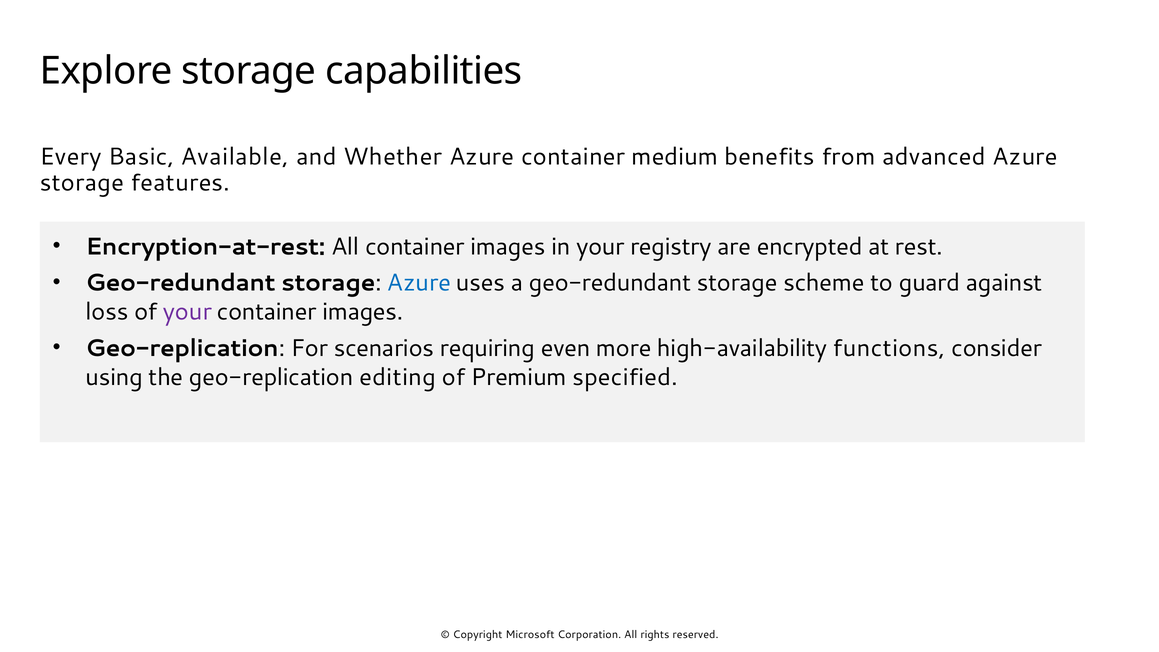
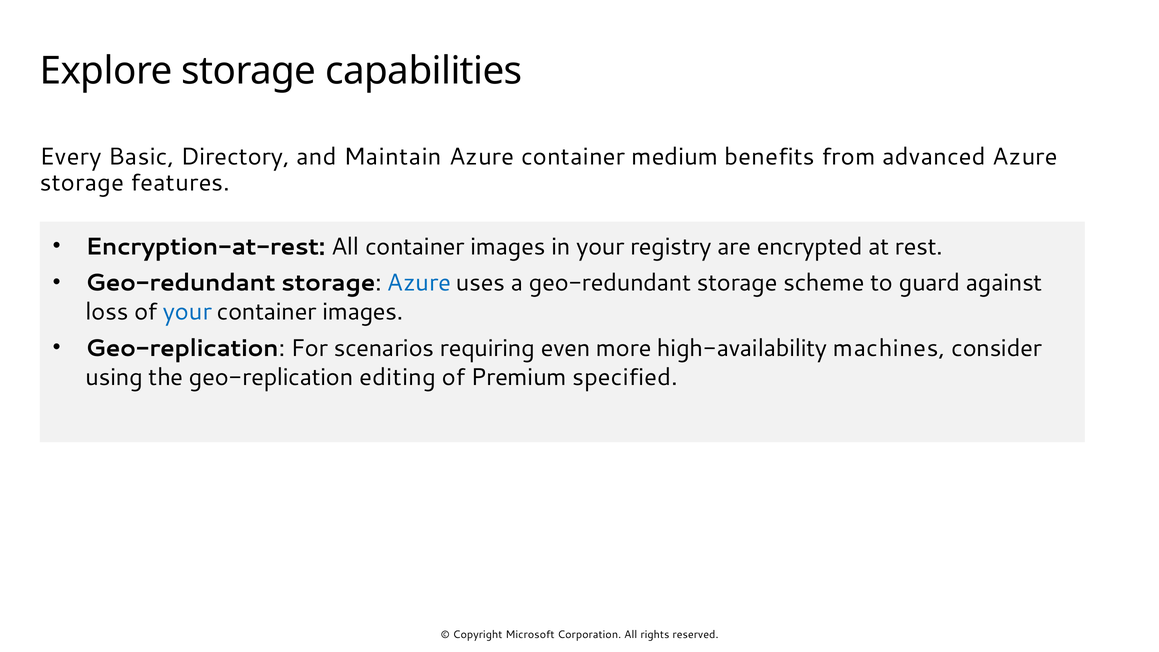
Available: Available -> Directory
Whether: Whether -> Maintain
your at (187, 312) colour: purple -> blue
functions: functions -> machines
